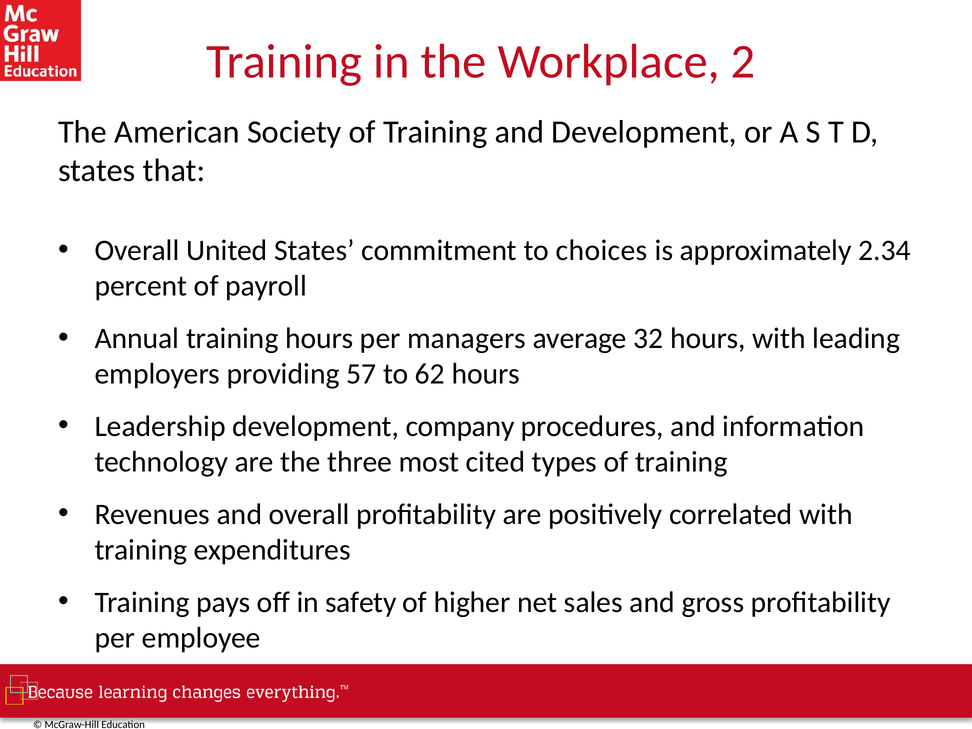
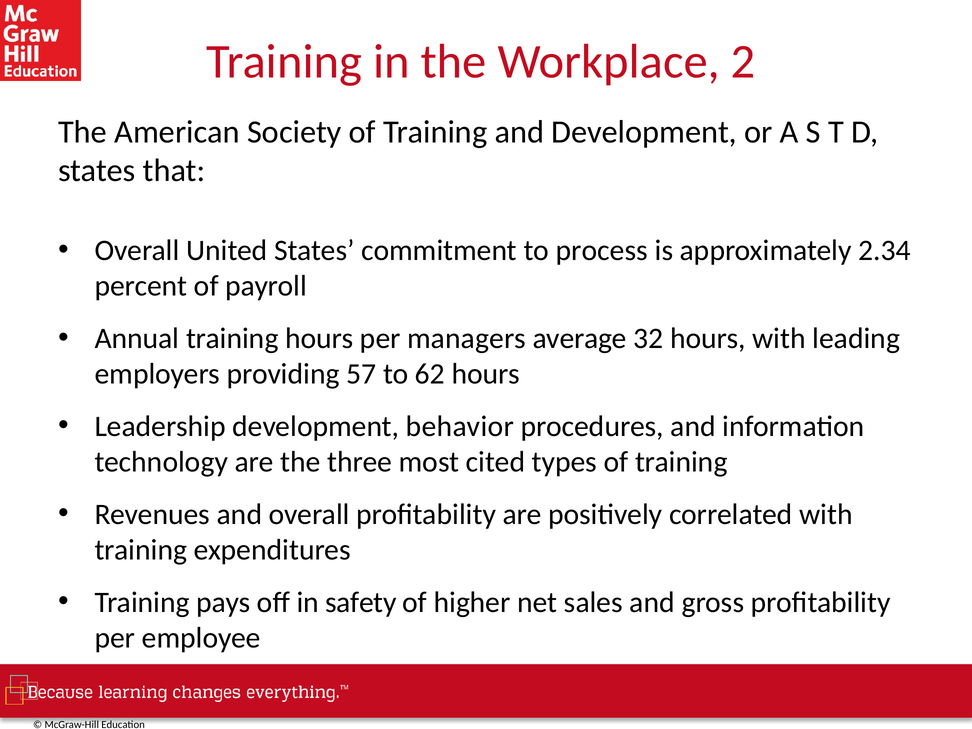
choices: choices -> process
company: company -> behavior
